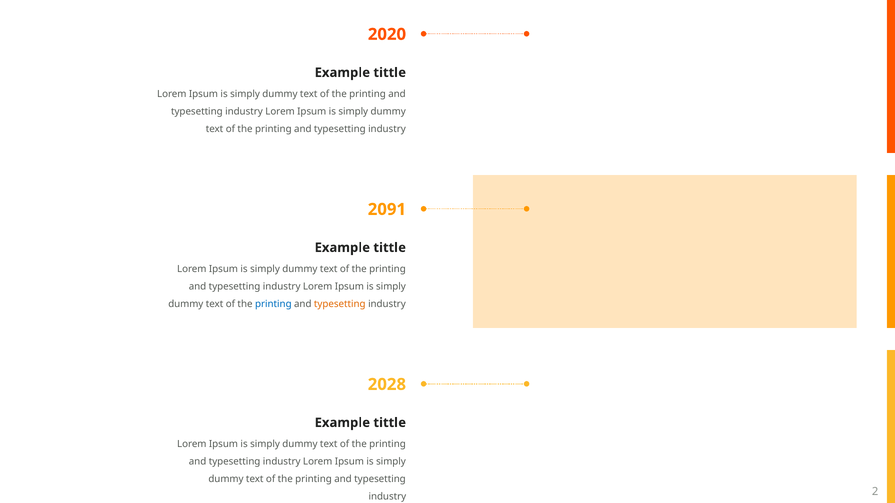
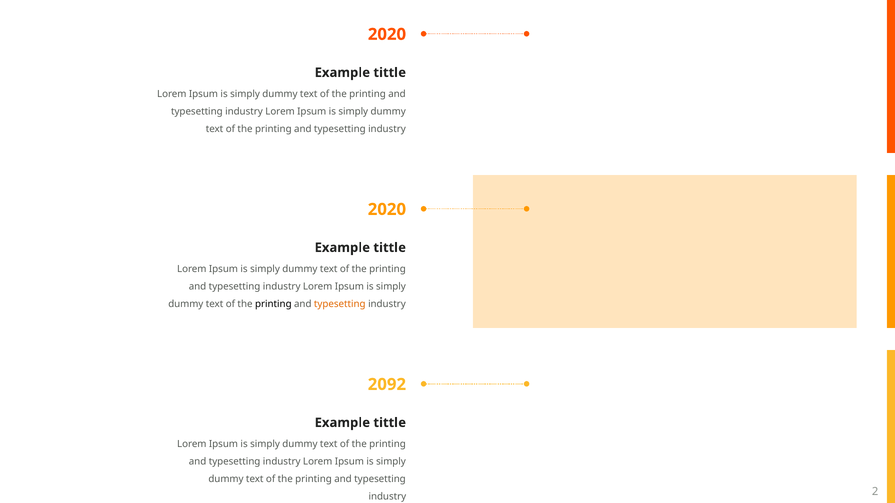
2091 at (387, 210): 2091 -> 2020
printing at (273, 304) colour: blue -> black
2028: 2028 -> 2092
